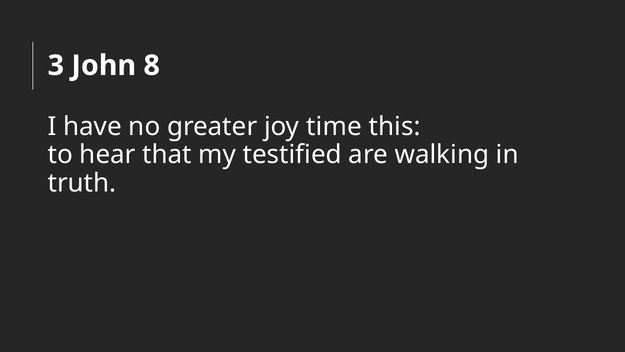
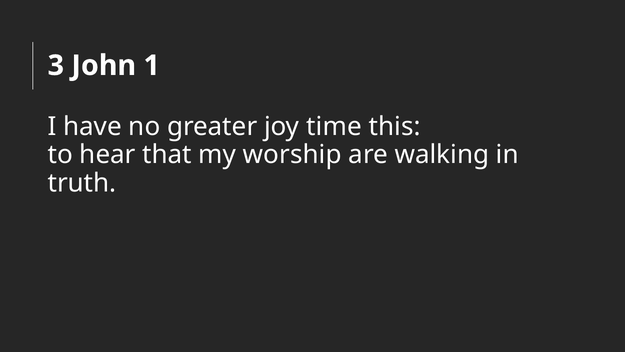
8: 8 -> 1
testified: testified -> worship
